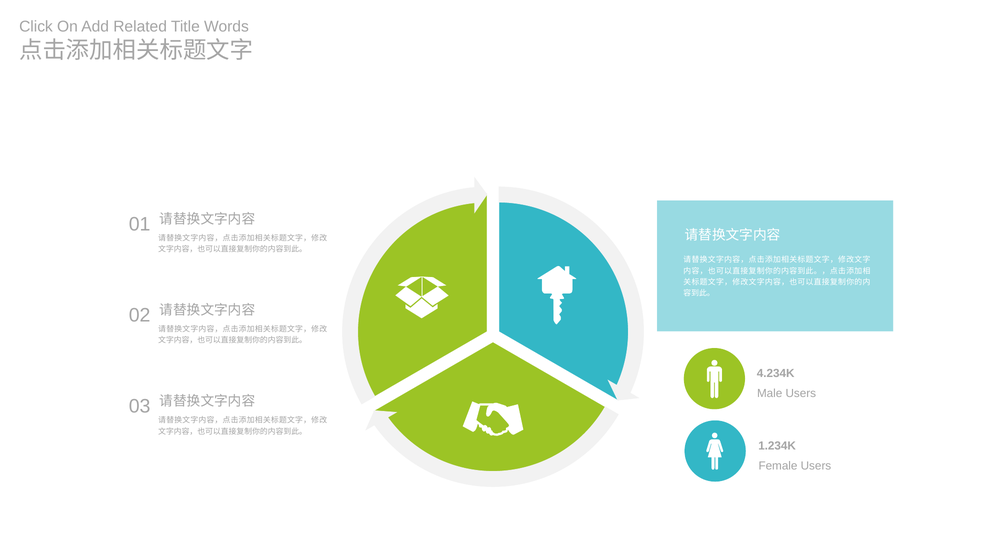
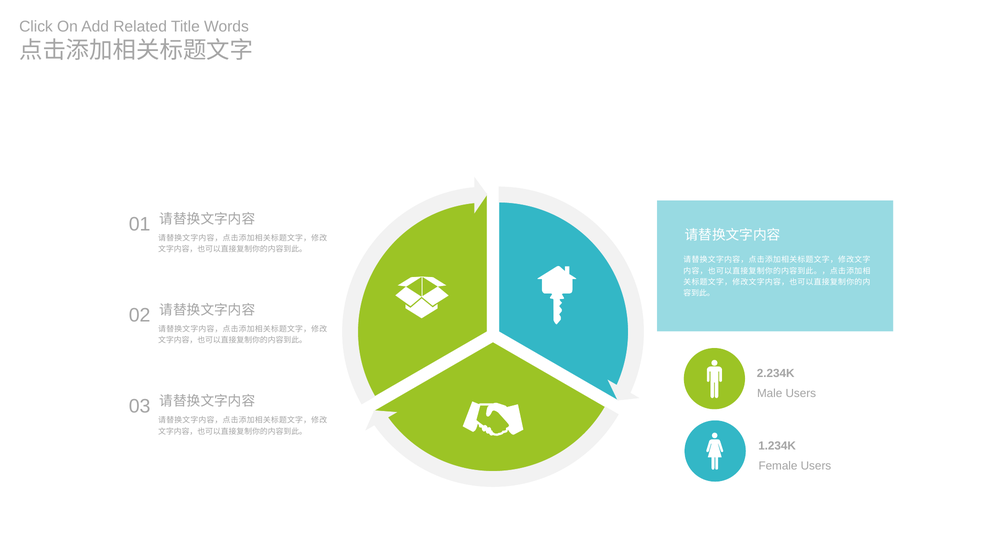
4.234K: 4.234K -> 2.234K
